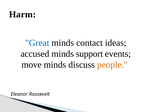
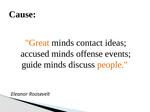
Harm: Harm -> Cause
Great colour: blue -> orange
support: support -> offense
move: move -> guide
